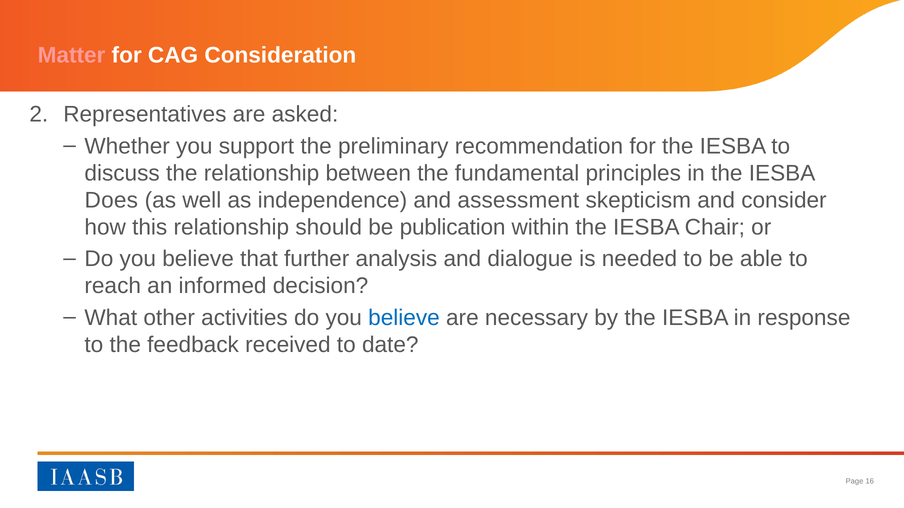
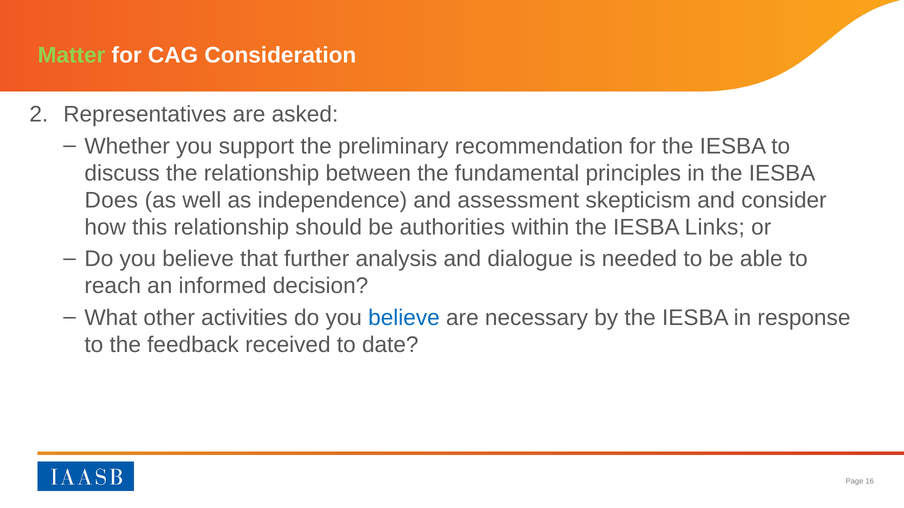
Matter colour: pink -> light green
publication: publication -> authorities
Chair: Chair -> Links
